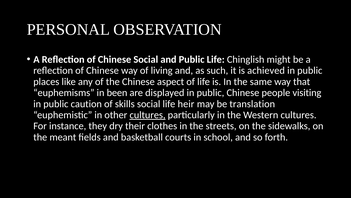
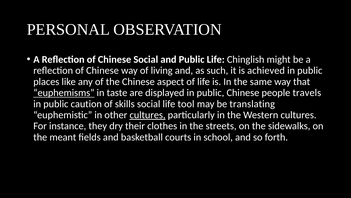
euphemisms underline: none -> present
been: been -> taste
visiting: visiting -> travels
heir: heir -> tool
translation: translation -> translating
